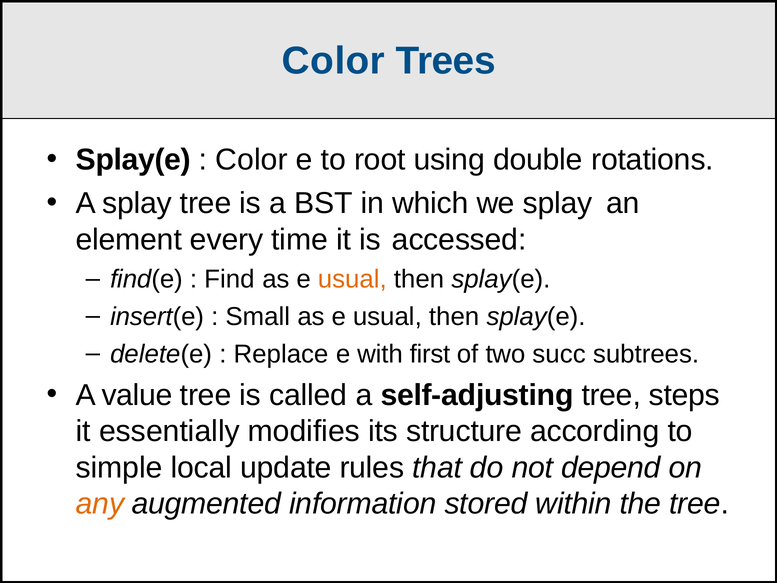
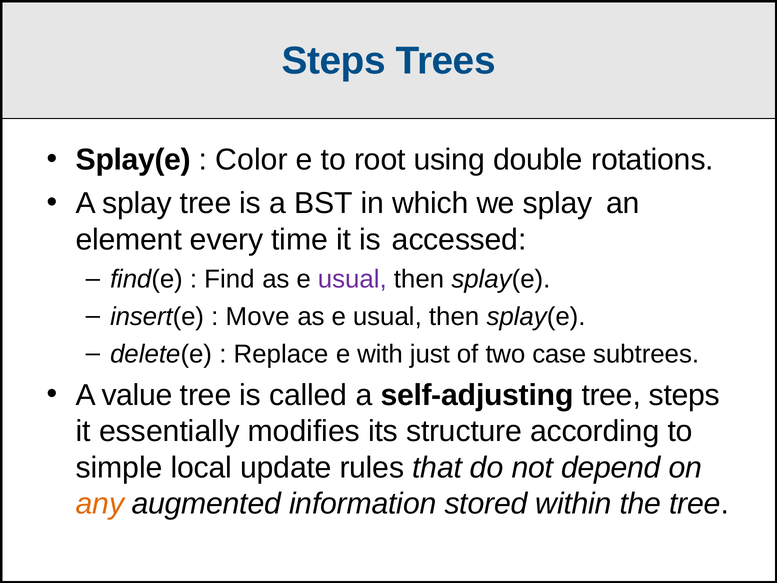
Color at (333, 61): Color -> Steps
usual at (352, 279) colour: orange -> purple
Small: Small -> Move
first: first -> just
succ: succ -> case
